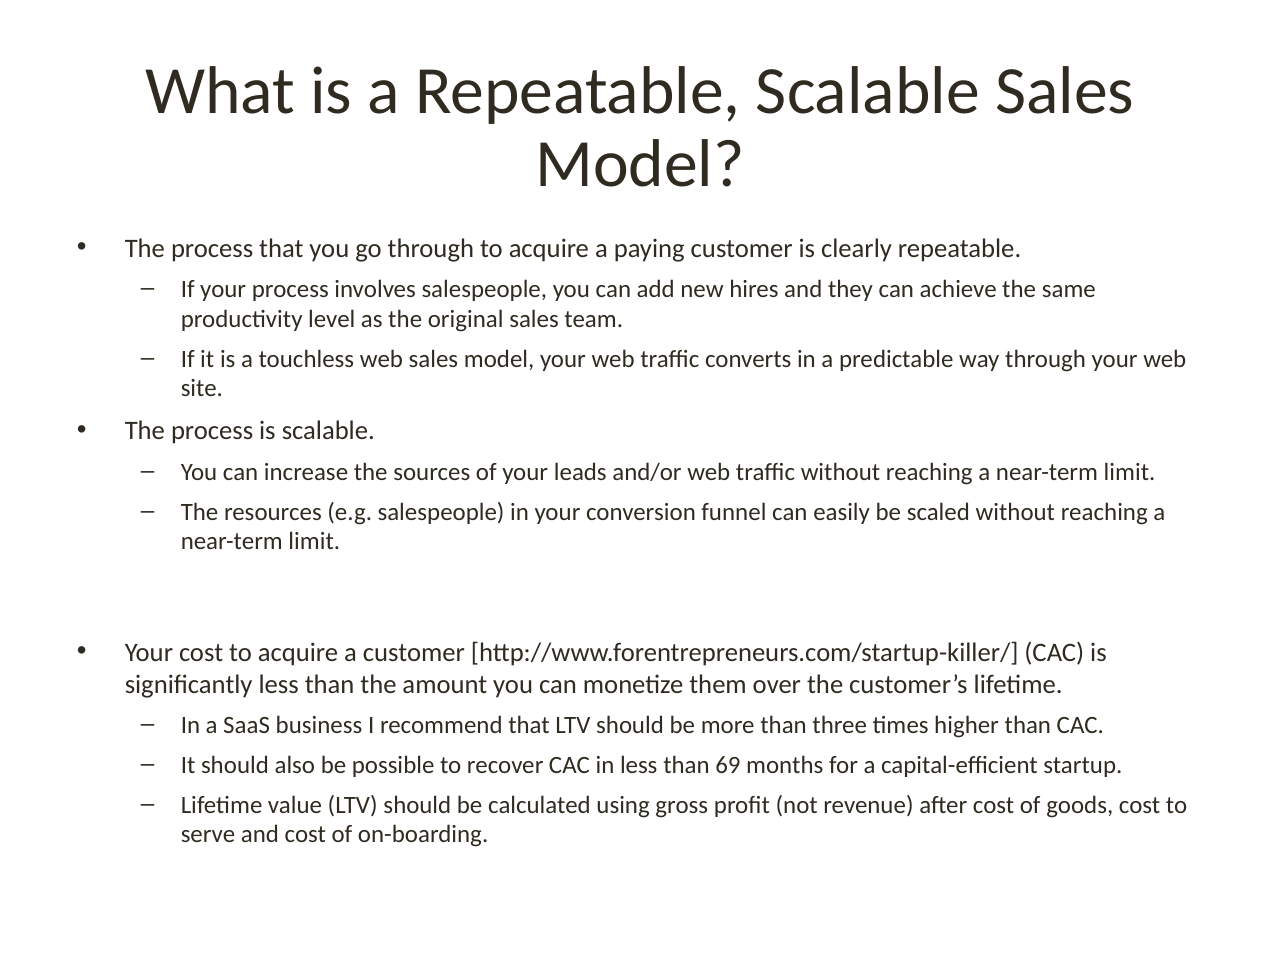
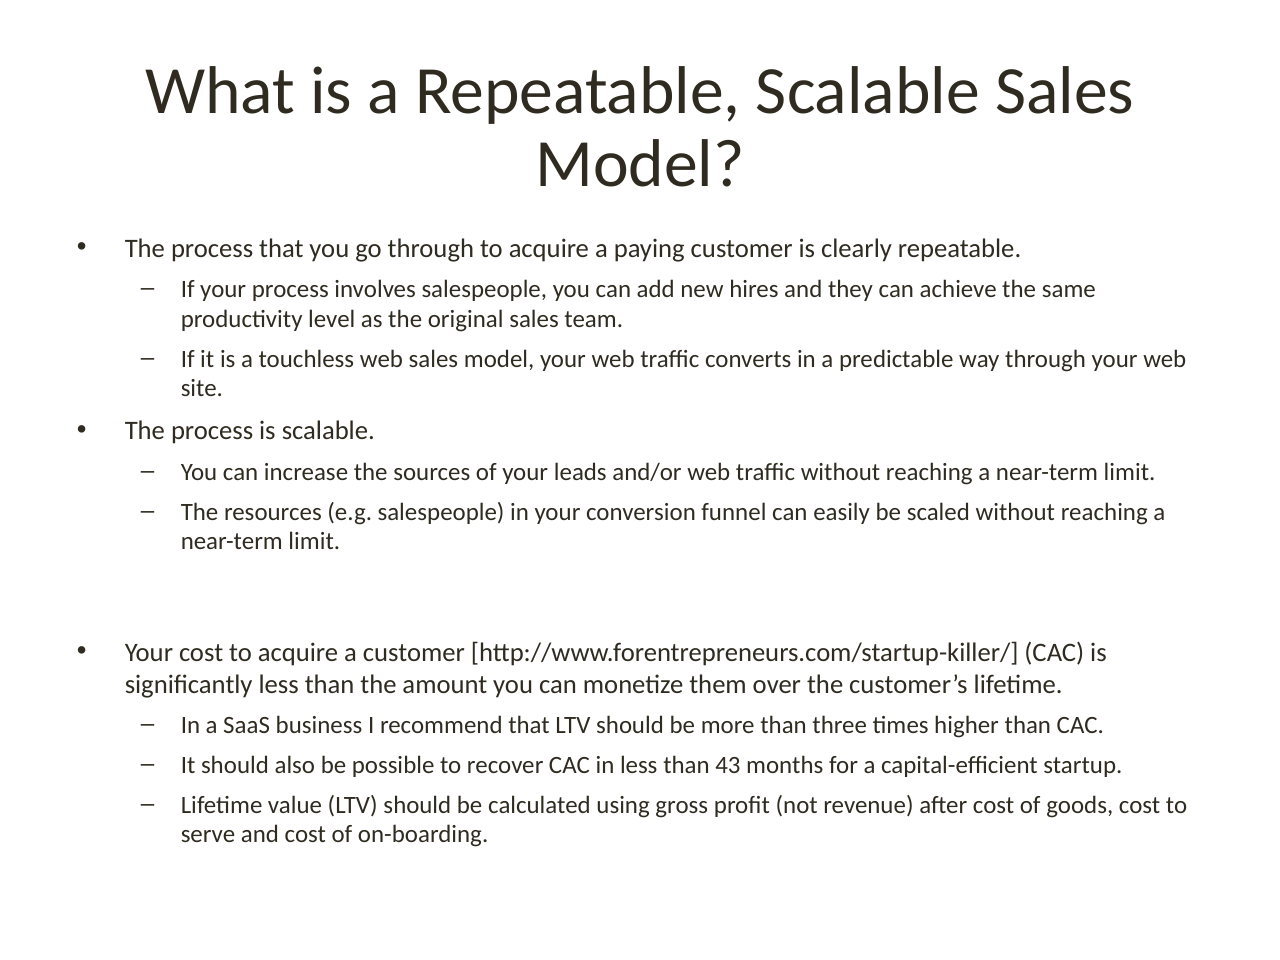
69: 69 -> 43
